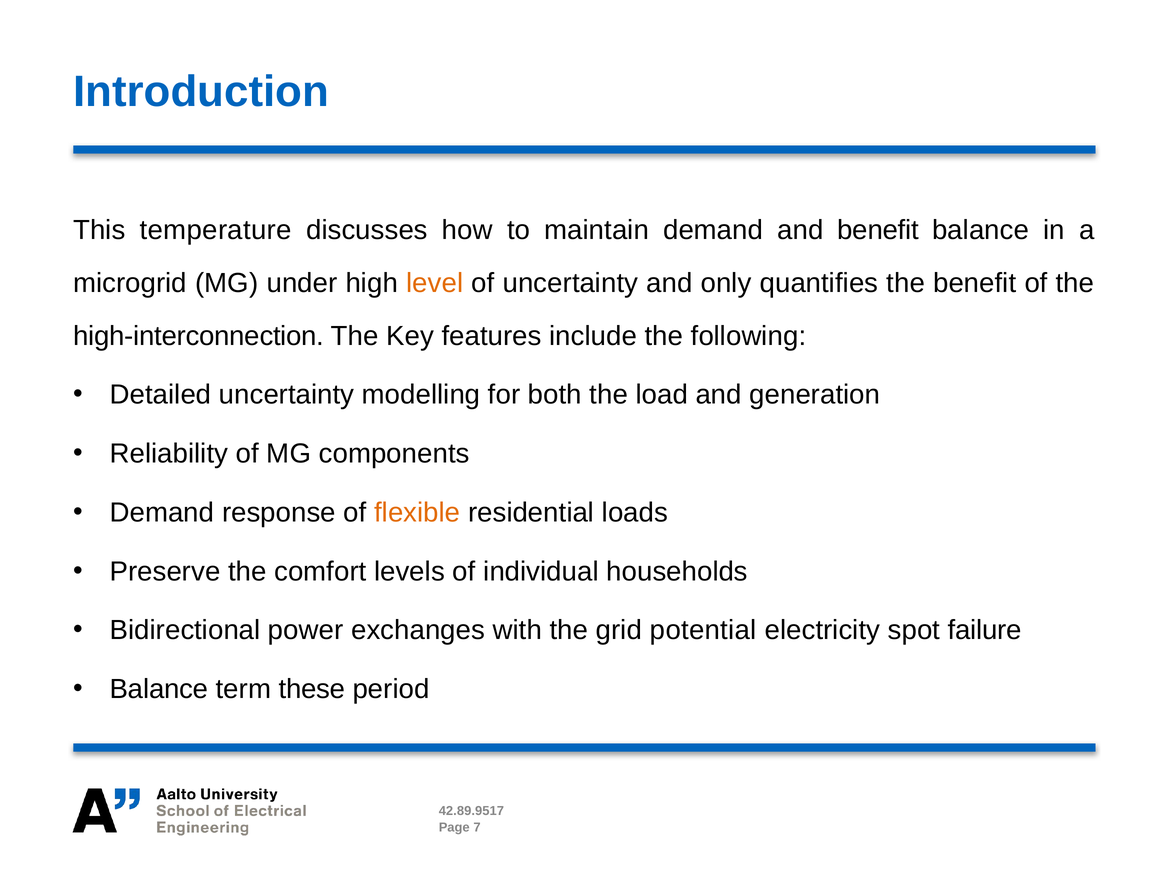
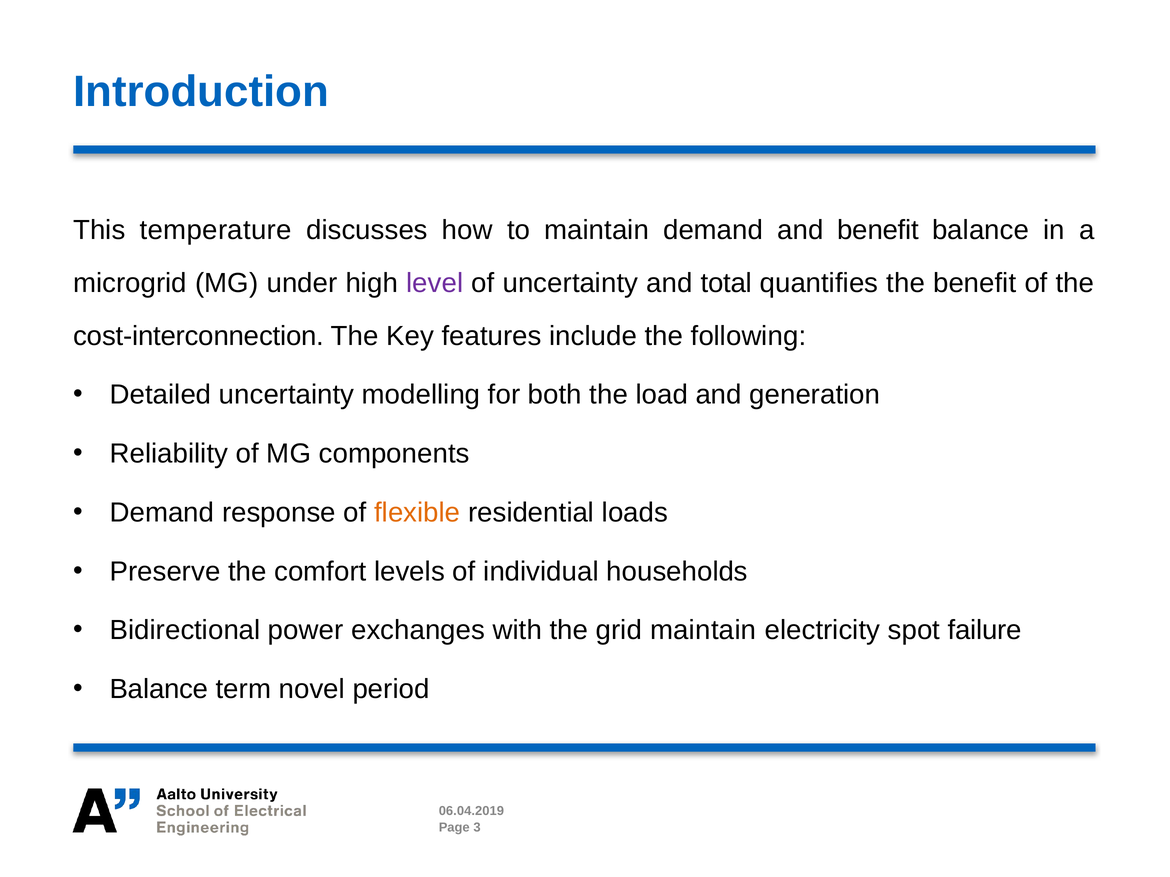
level colour: orange -> purple
only: only -> total
high-interconnection: high-interconnection -> cost-interconnection
grid potential: potential -> maintain
these: these -> novel
42.89.9517: 42.89.9517 -> 06.04.2019
7: 7 -> 3
